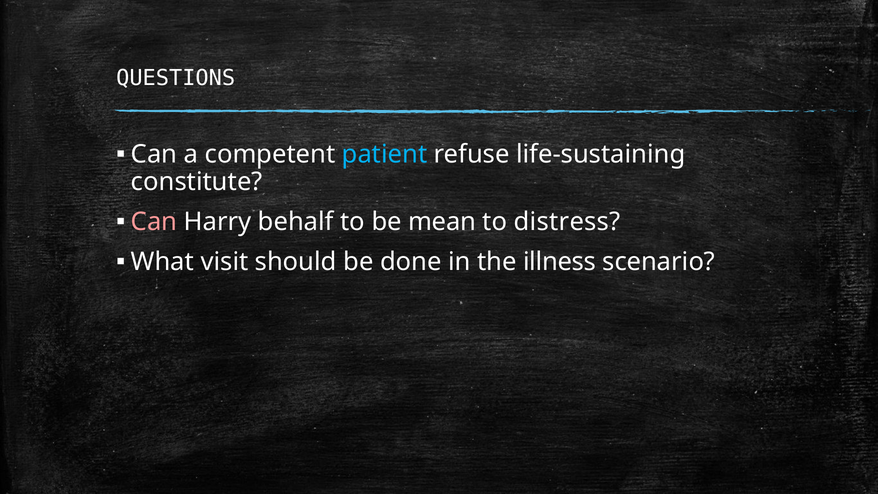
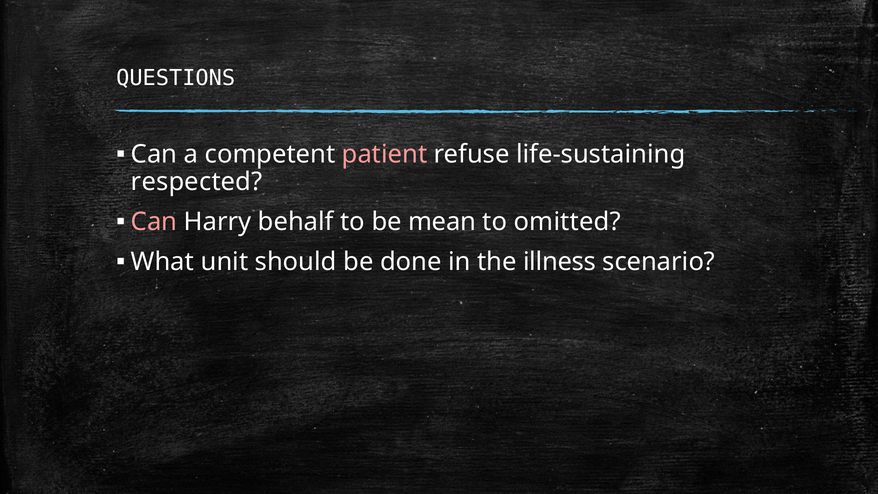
patient colour: light blue -> pink
constitute: constitute -> respected
distress: distress -> omitted
visit: visit -> unit
